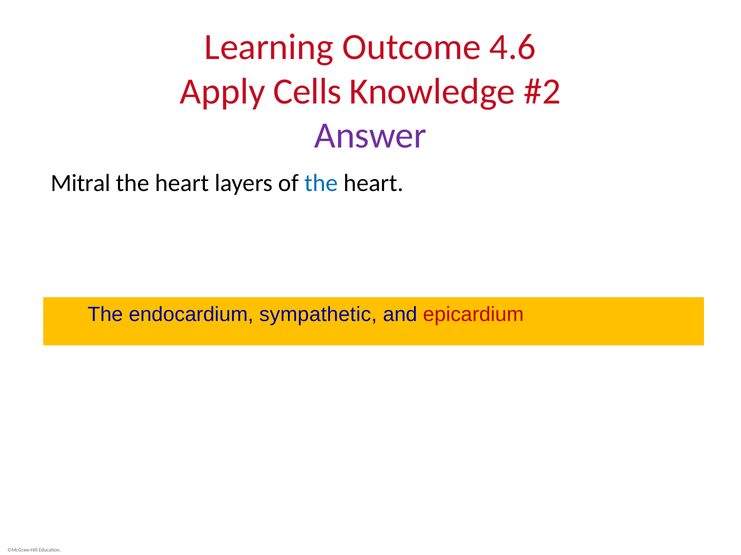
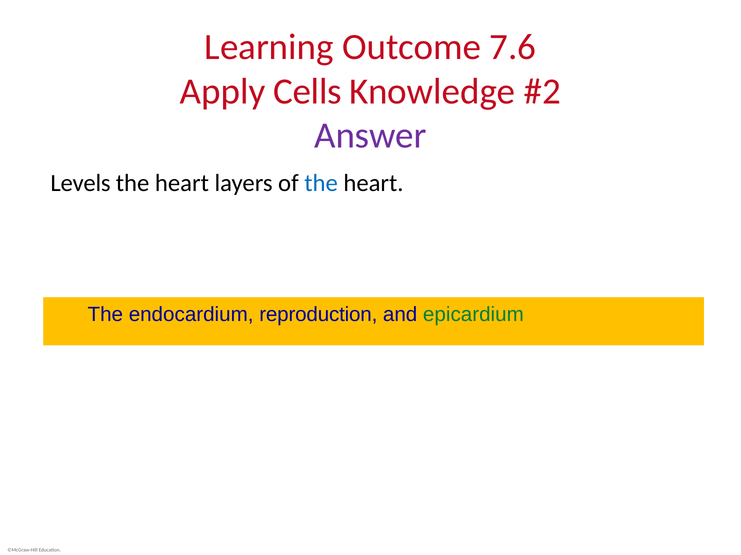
4.6: 4.6 -> 7.6
Mitral: Mitral -> Levels
sympathetic: sympathetic -> reproduction
epicardium colour: red -> green
